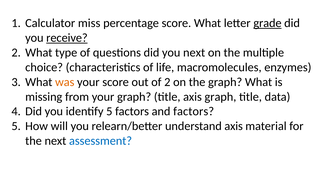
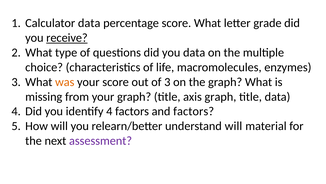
Calculator miss: miss -> data
grade underline: present -> none
you next: next -> data
of 2: 2 -> 3
identify 5: 5 -> 4
understand axis: axis -> will
assessment colour: blue -> purple
